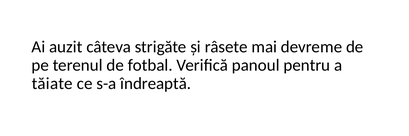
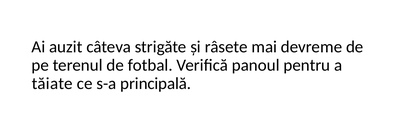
îndreaptă: îndreaptă -> principală
